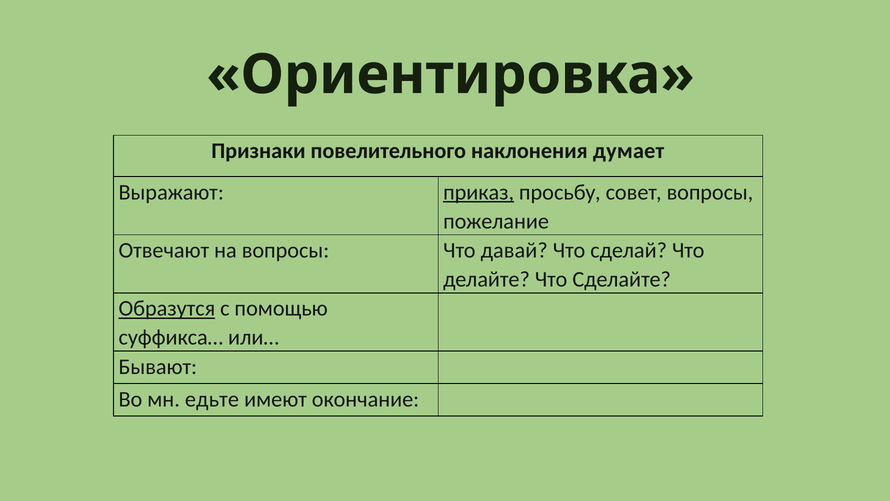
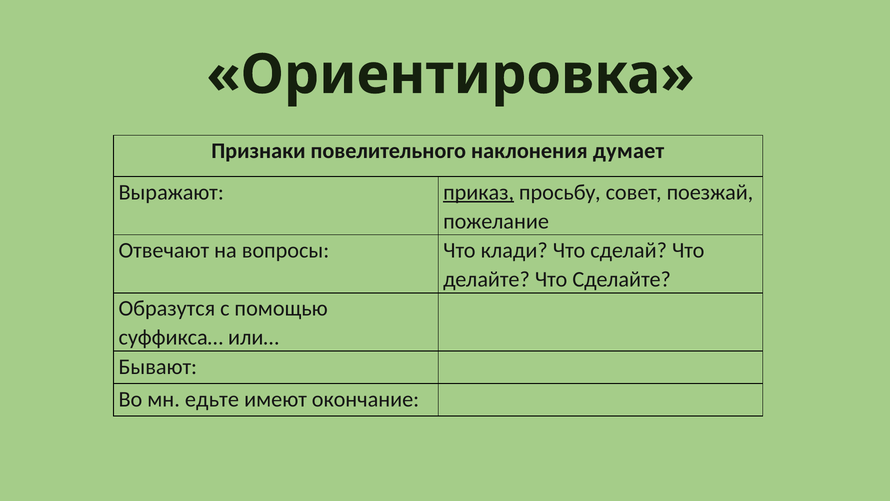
совет вопросы: вопросы -> поезжай
давай: давай -> клади
Образутся underline: present -> none
